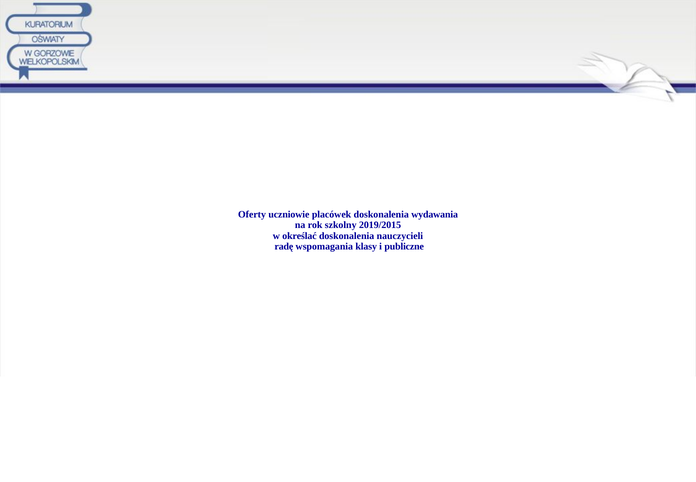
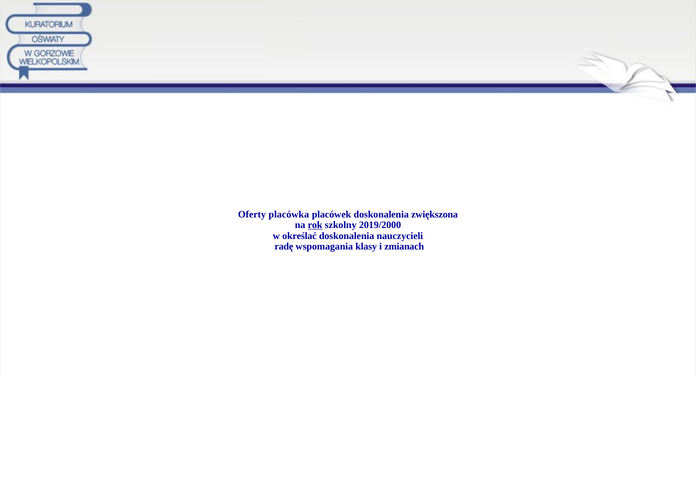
uczniowie: uczniowie -> placówka
wydawania: wydawania -> zwiększona
rok underline: none -> present
2019/2015: 2019/2015 -> 2019/2000
publiczne: publiczne -> zmianach
